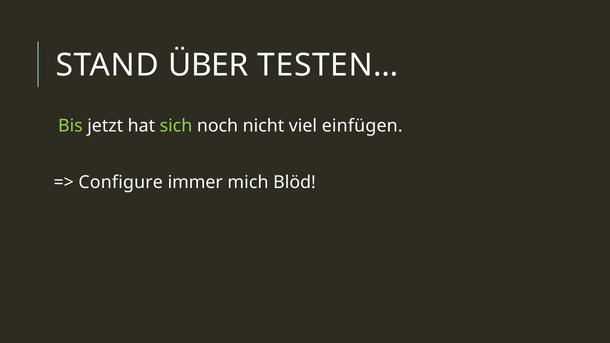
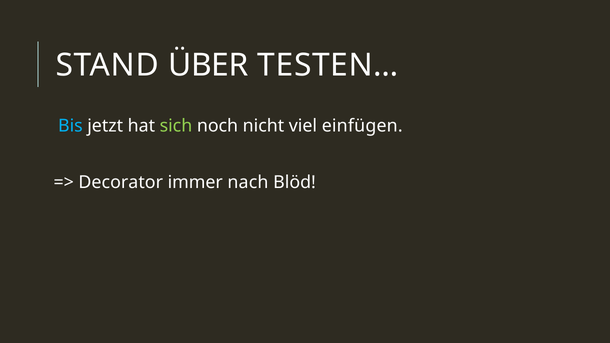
Bis colour: light green -> light blue
Configure: Configure -> Decorator
mich: mich -> nach
